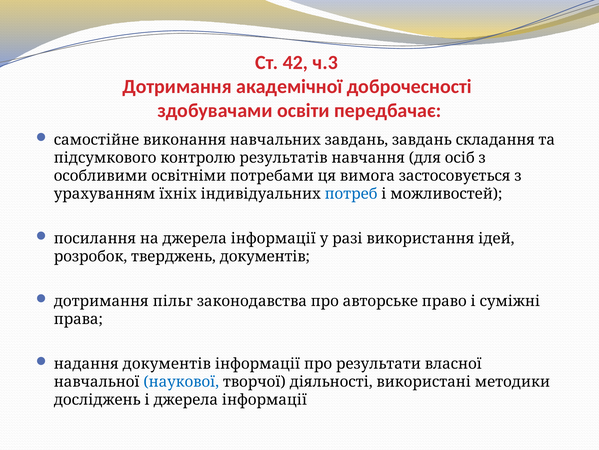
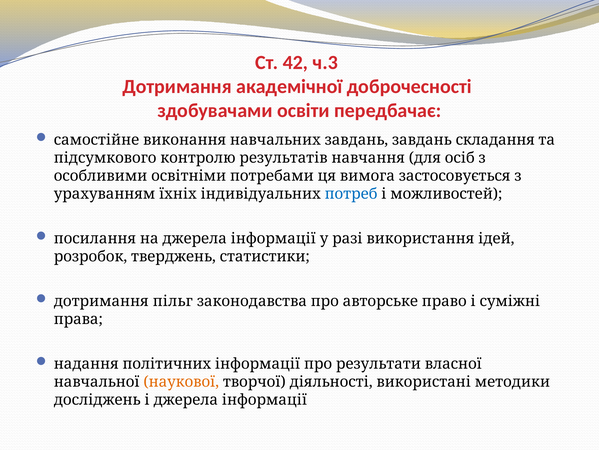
тверджень документів: документів -> статистики
надання документів: документів -> політичних
наукової colour: blue -> orange
